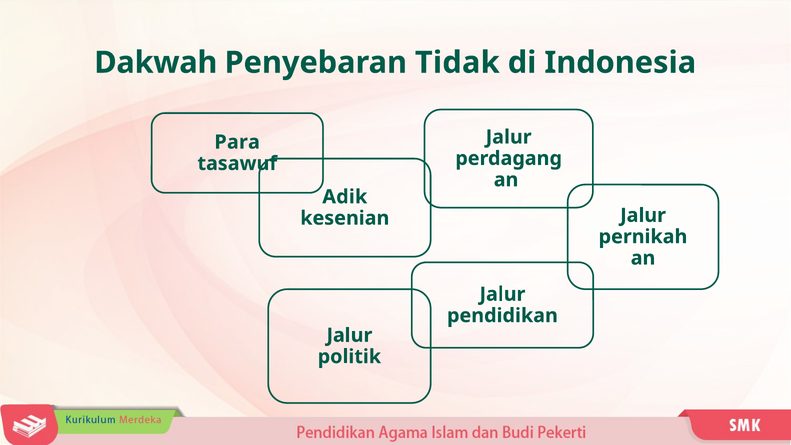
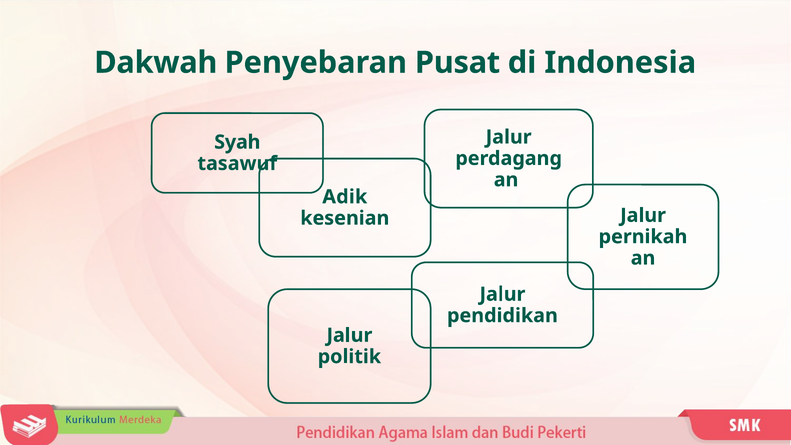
Tidak: Tidak -> Pusat
Para: Para -> Syah
